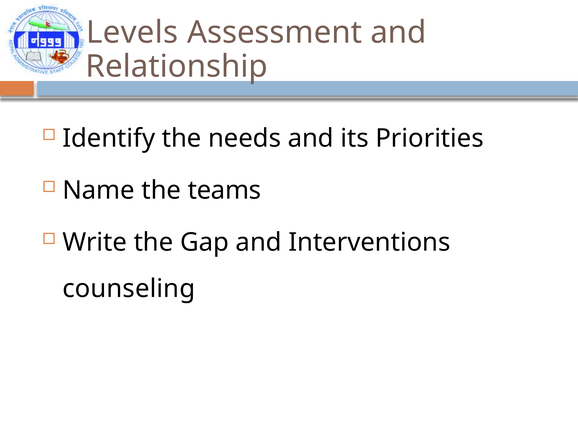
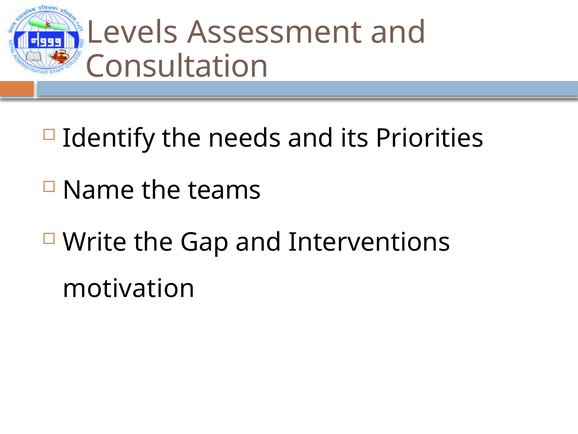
Relationship: Relationship -> Consultation
counseling: counseling -> motivation
